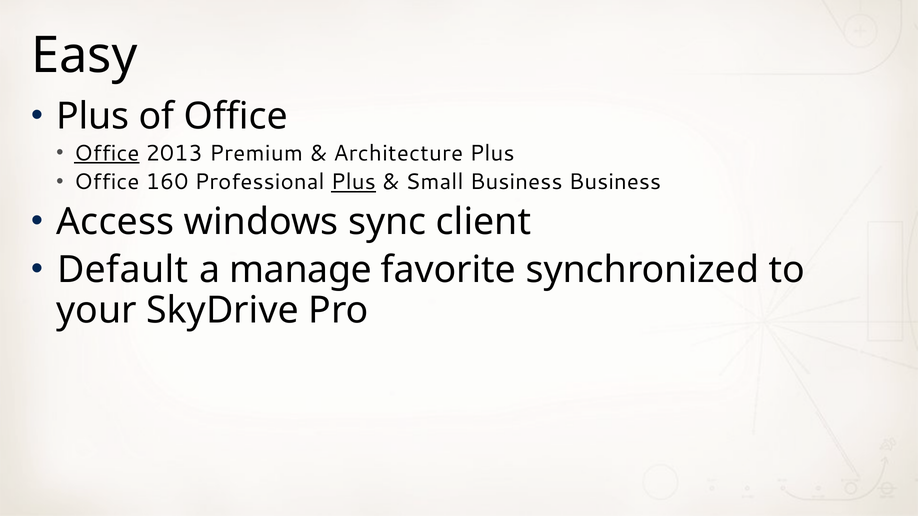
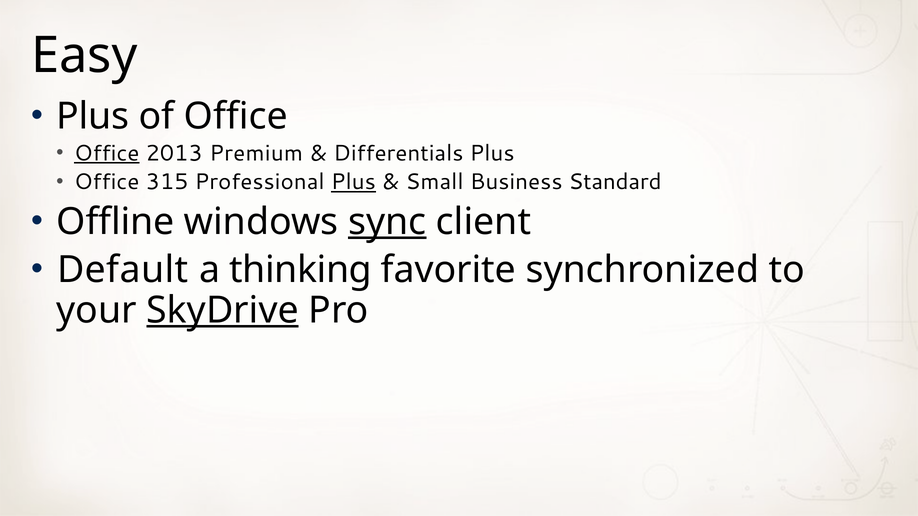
Architecture: Architecture -> Differentials
160: 160 -> 315
Business Business: Business -> Standard
Access: Access -> Offline
sync underline: none -> present
manage: manage -> thinking
SkyDrive underline: none -> present
